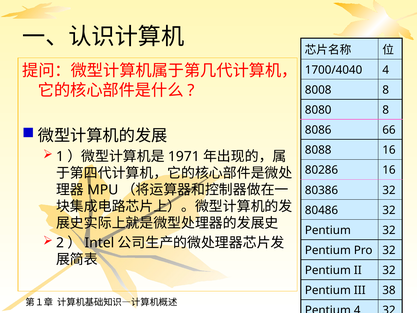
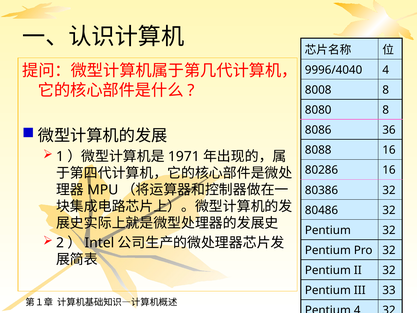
1700/4040: 1700/4040 -> 9996/4040
66: 66 -> 36
38: 38 -> 33
